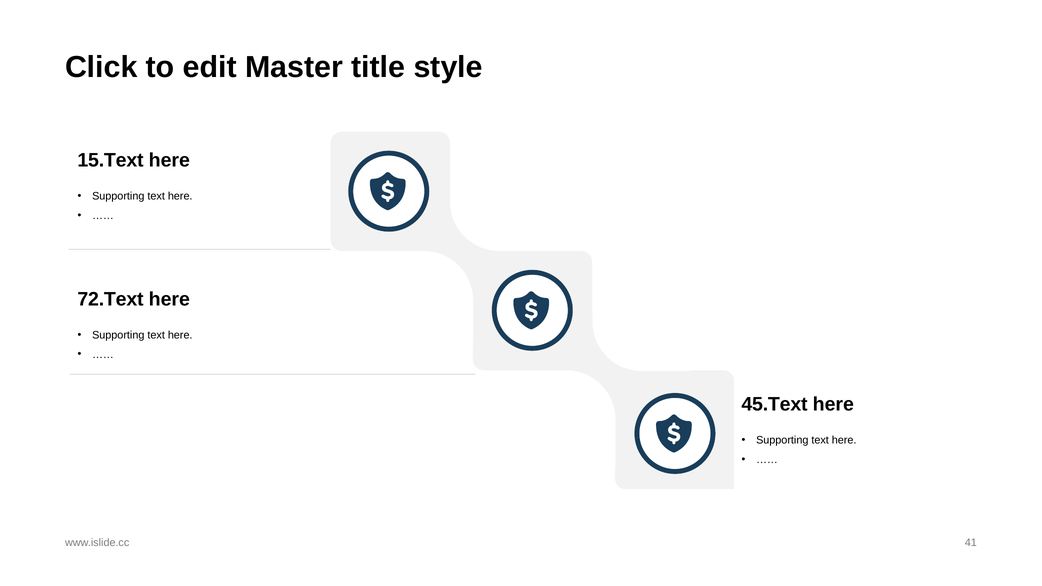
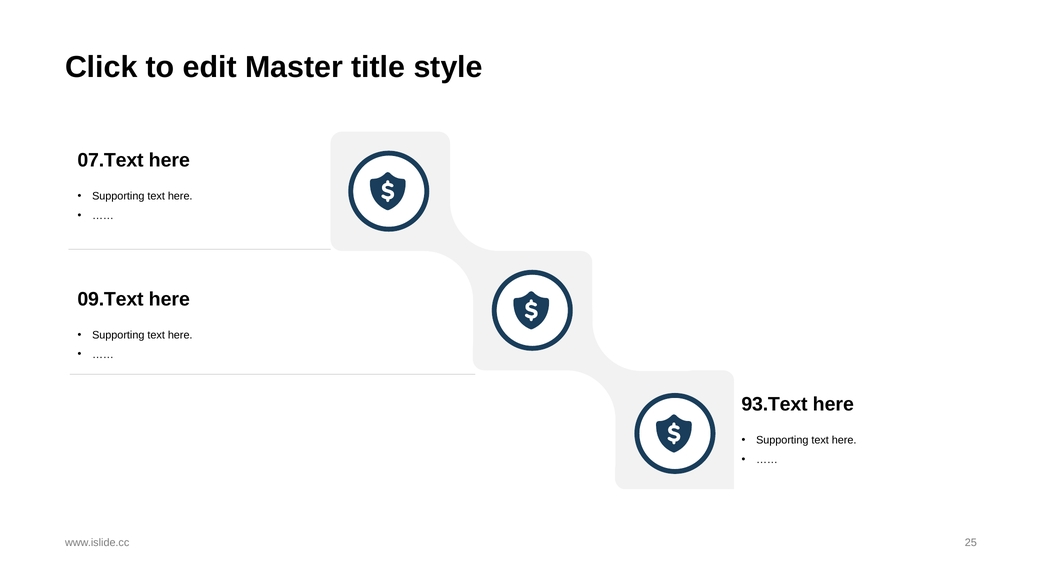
15.Text: 15.Text -> 07.Text
72.Text: 72.Text -> 09.Text
45.Text: 45.Text -> 93.Text
41: 41 -> 25
